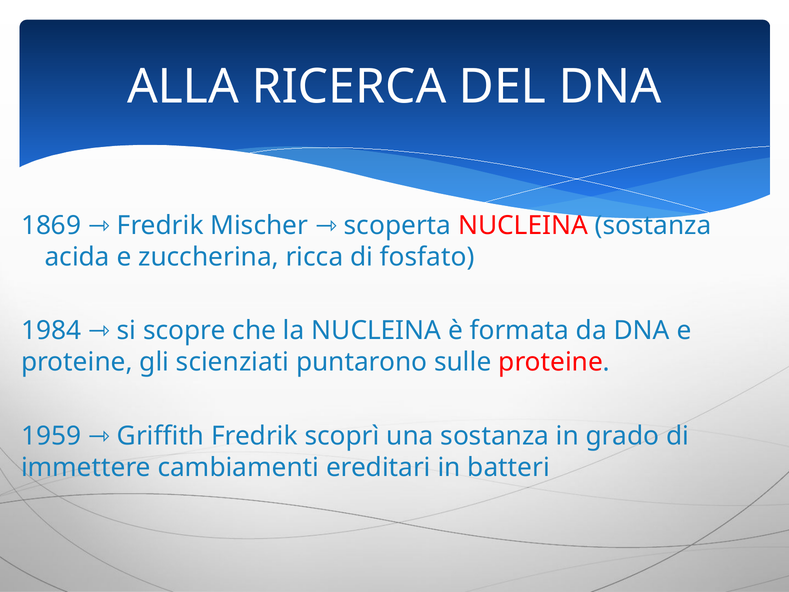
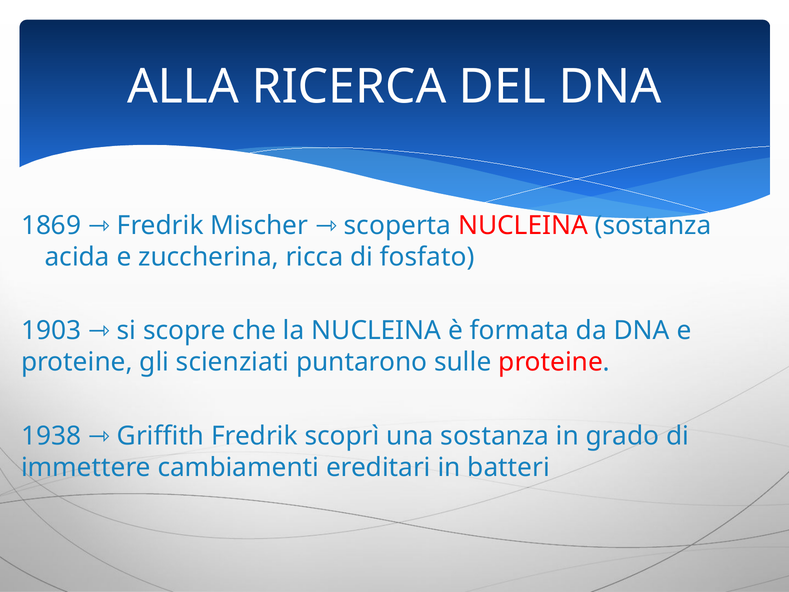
1984: 1984 -> 1903
1959: 1959 -> 1938
